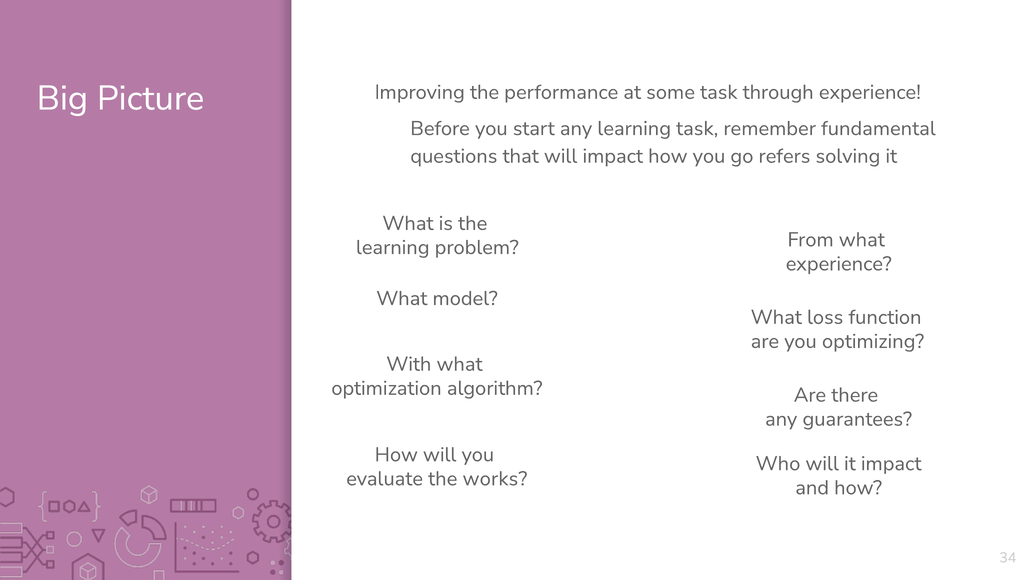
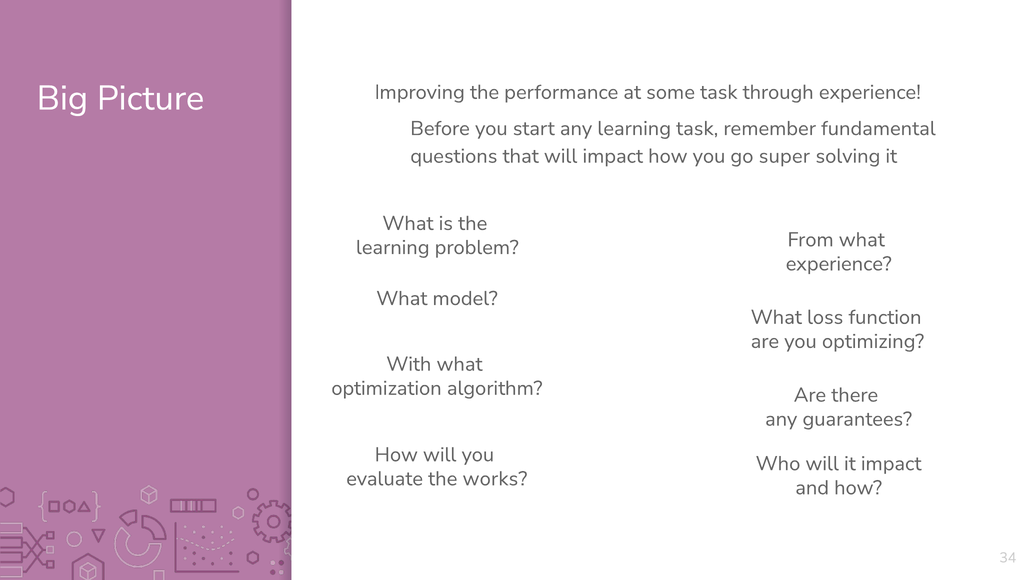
refers: refers -> super
